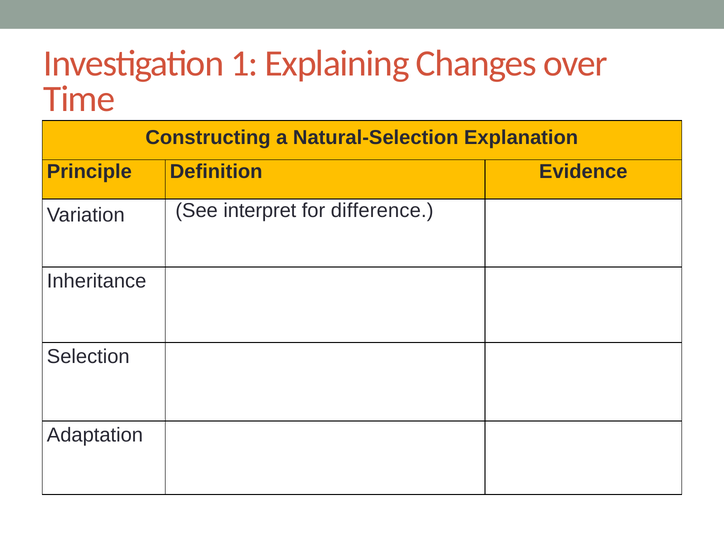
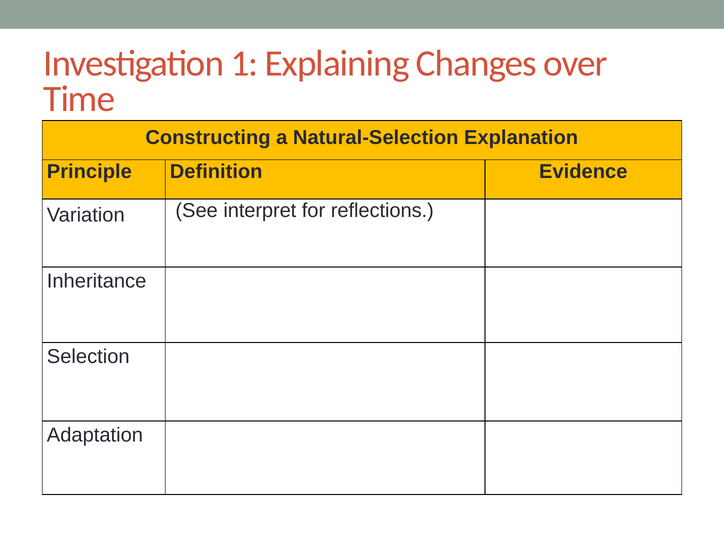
difference: difference -> reflections
